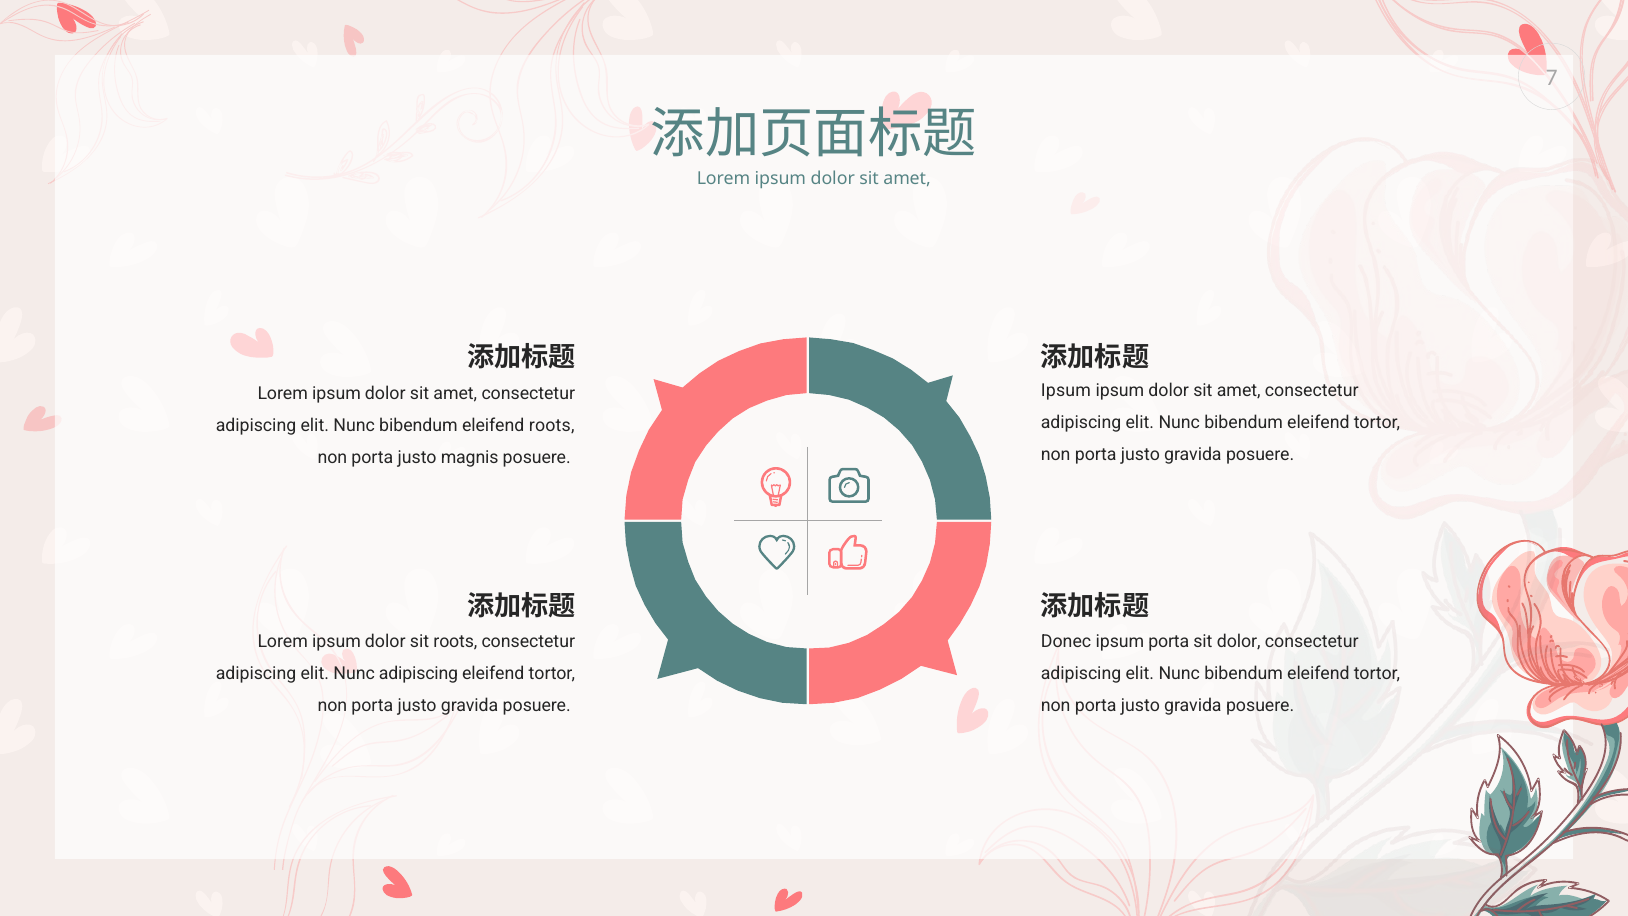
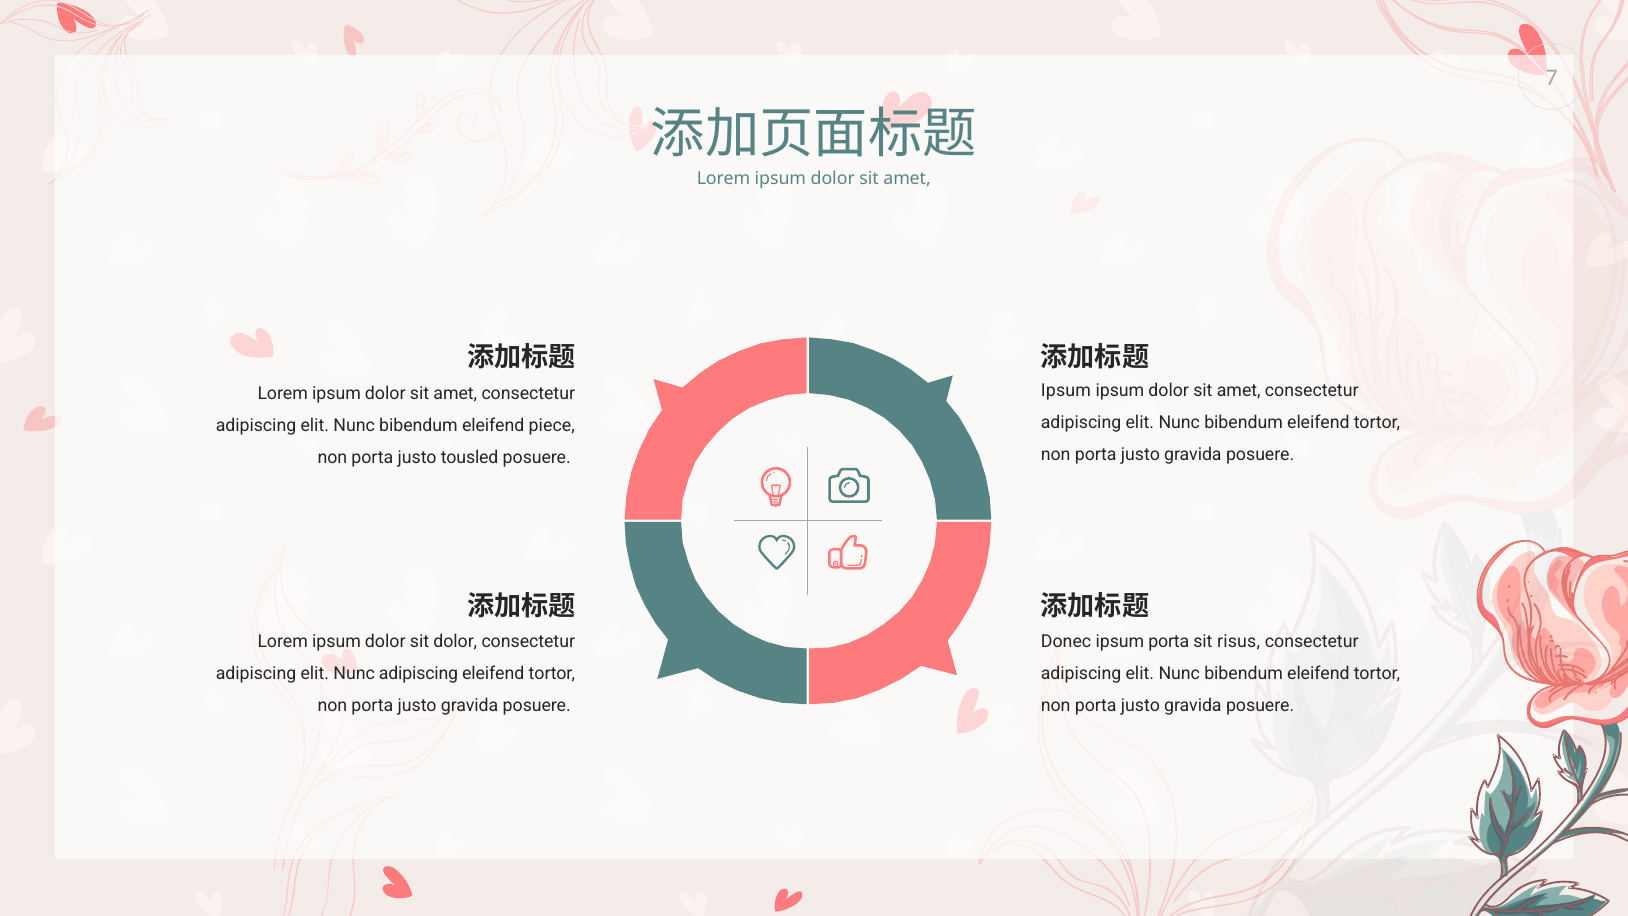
eleifend roots: roots -> piece
magnis: magnis -> tousled
sit roots: roots -> dolor
sit dolor: dolor -> risus
